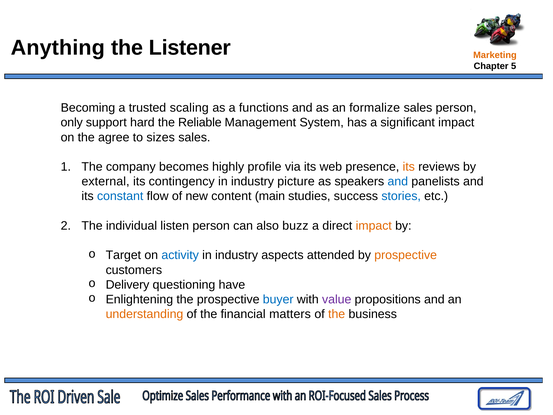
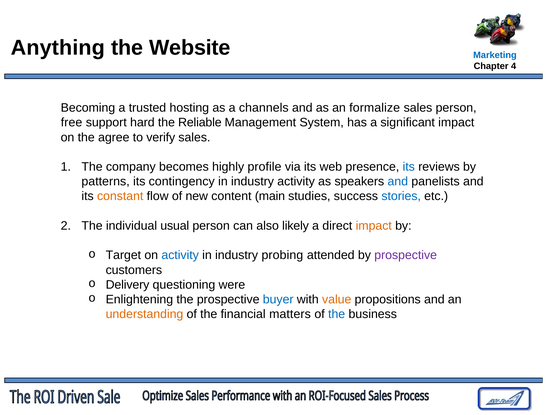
Listener: Listener -> Website
Marketing colour: orange -> blue
5: 5 -> 4
scaling: scaling -> hosting
functions: functions -> channels
only: only -> free
sizes: sizes -> verify
its at (409, 167) colour: orange -> blue
external: external -> patterns
industry picture: picture -> activity
constant colour: blue -> orange
listen: listen -> usual
buzz: buzz -> likely
aspects: aspects -> probing
prospective at (406, 255) colour: orange -> purple
have: have -> were
value colour: purple -> orange
the at (337, 314) colour: orange -> blue
